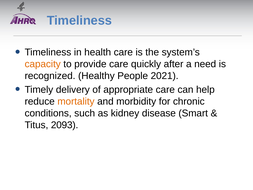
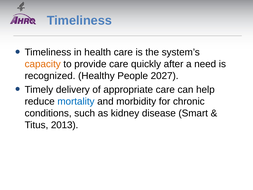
2021: 2021 -> 2027
mortality colour: orange -> blue
2093: 2093 -> 2013
